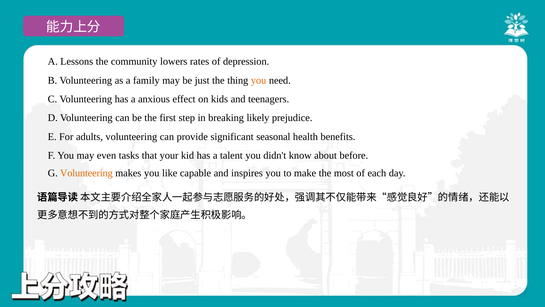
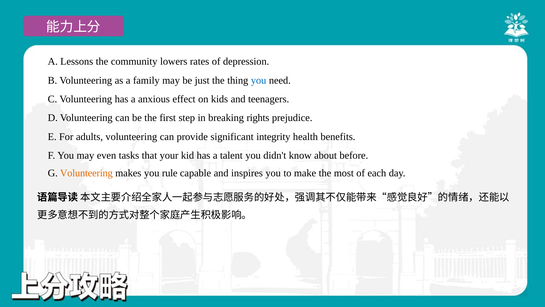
you at (259, 80) colour: orange -> blue
likely: likely -> rights
seasonal: seasonal -> integrity
like: like -> rule
